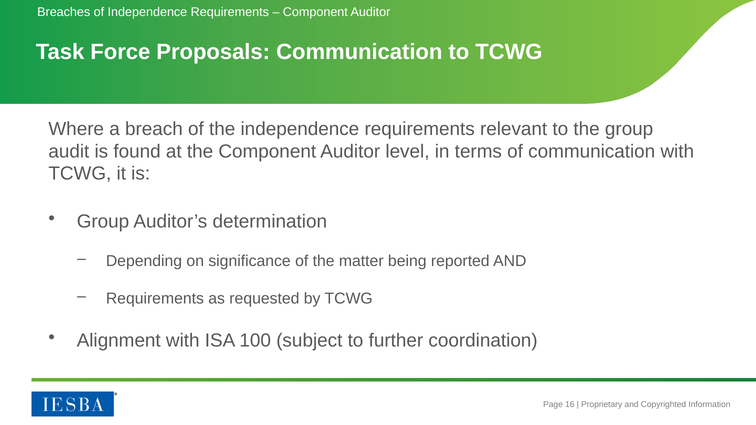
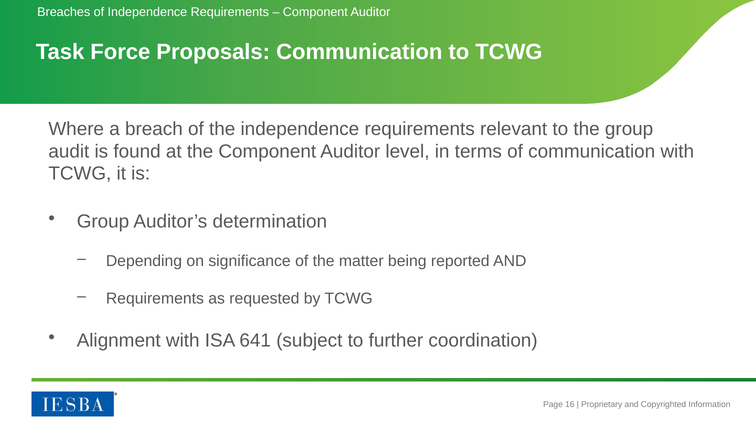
100: 100 -> 641
